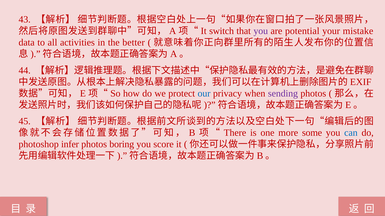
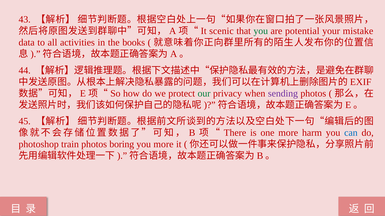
switch: switch -> scenic
you at (261, 31) colour: purple -> green
better: better -> books
our colour: blue -> green
some: some -> harm
infer: infer -> train
you score: score -> more
